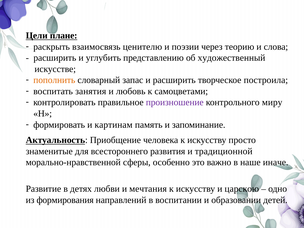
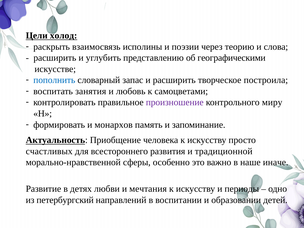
плане: плане -> холод
ценителю: ценителю -> исполины
художественный: художественный -> географическими
пополнить colour: orange -> blue
картинам: картинам -> монархов
знаменитые: знаменитые -> счастливых
царскою: царскою -> периоды
формирования: формирования -> петербургский
